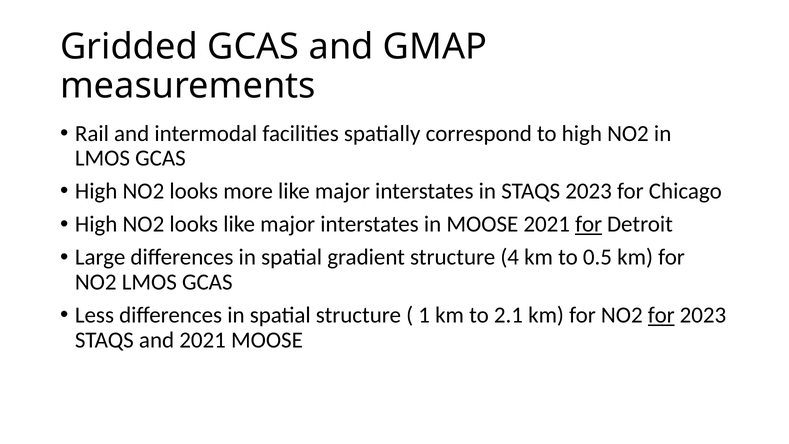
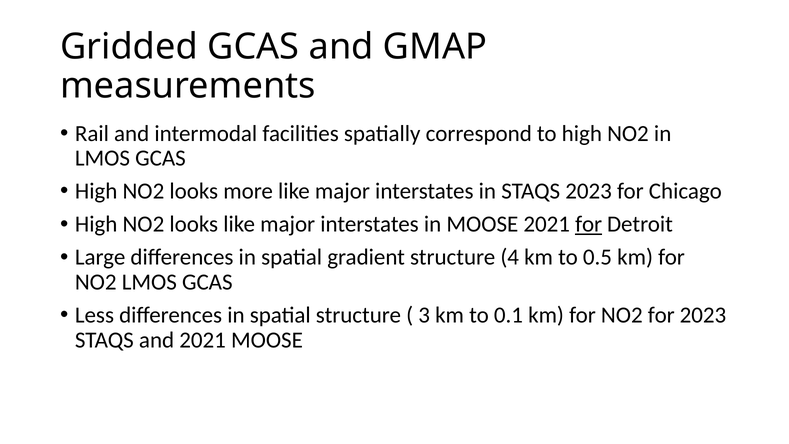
1: 1 -> 3
2.1: 2.1 -> 0.1
for at (661, 315) underline: present -> none
